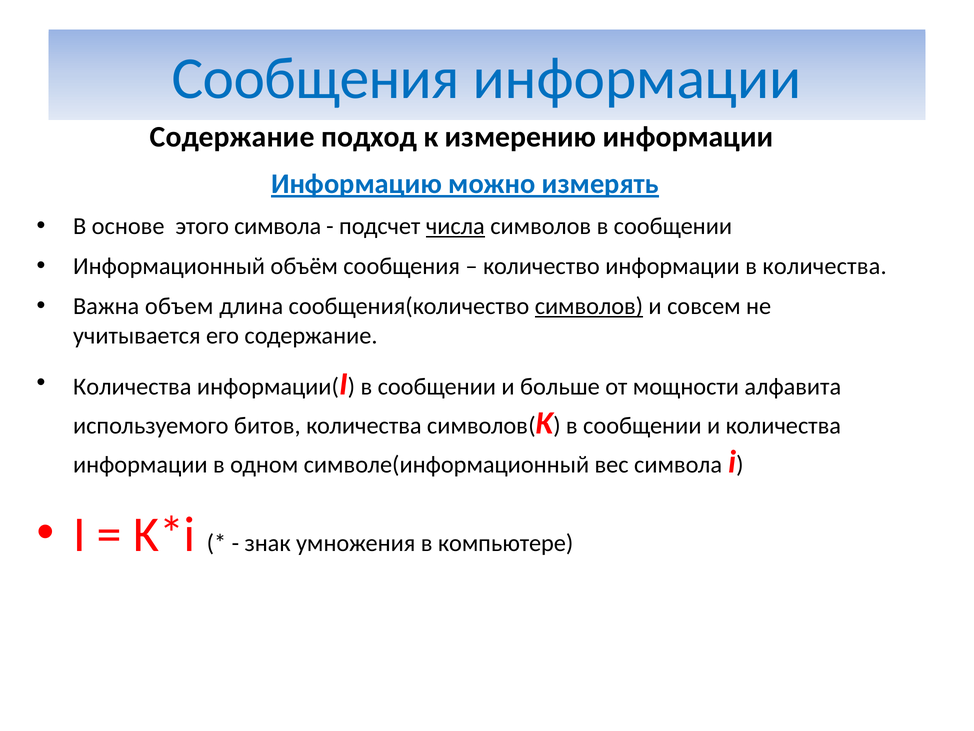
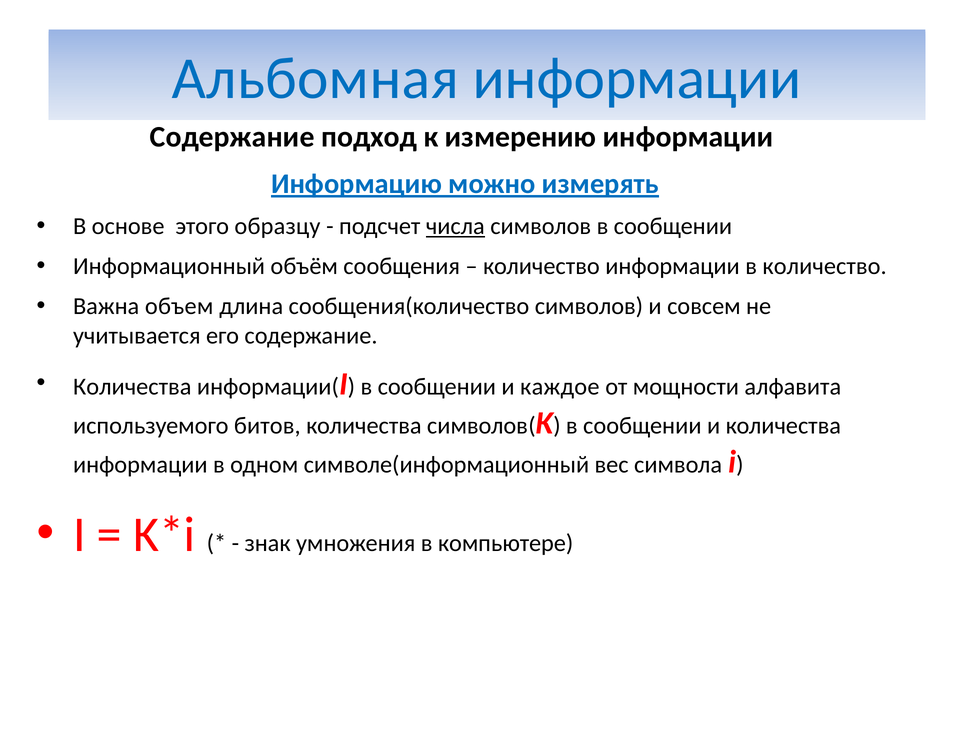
Сообщения at (316, 79): Сообщения -> Альбомная
этого символа: символа -> образцу
в количества: количества -> количество
символов at (589, 306) underline: present -> none
больше: больше -> каждое
